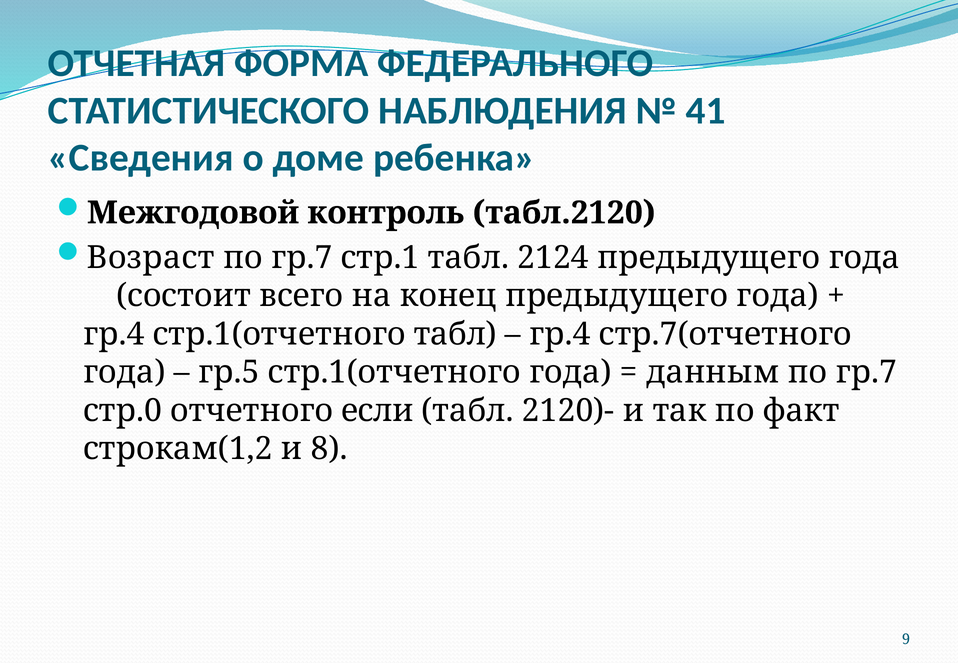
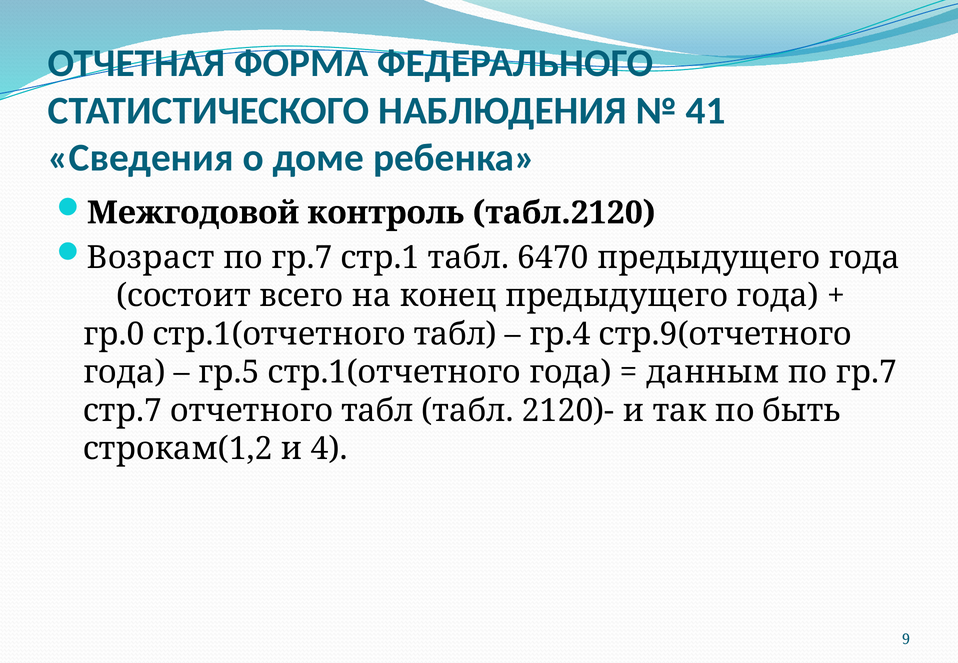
2124: 2124 -> 6470
гр.4 at (114, 334): гр.4 -> гр.0
стр.7(отчетного: стр.7(отчетного -> стр.9(отчетного
стр.0: стр.0 -> стр.7
отчетного если: если -> табл
факт: факт -> быть
8: 8 -> 4
